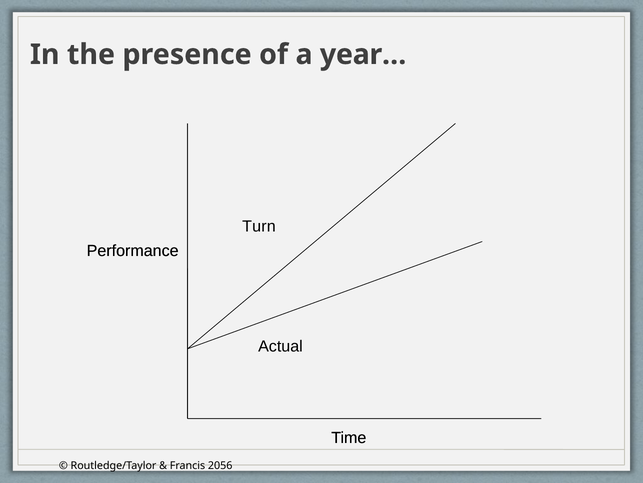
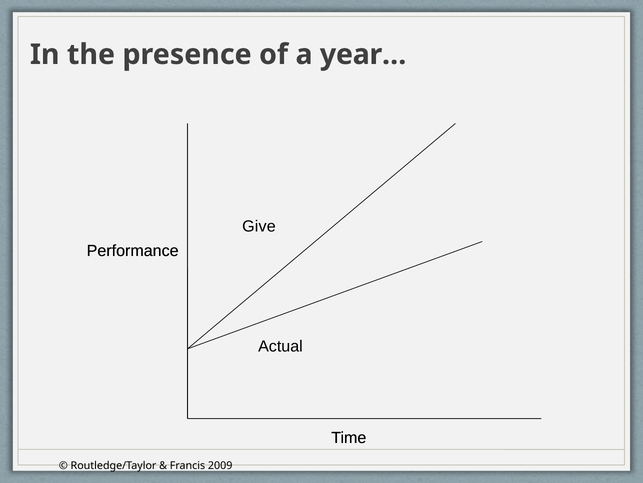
Turn: Turn -> Give
2056: 2056 -> 2009
